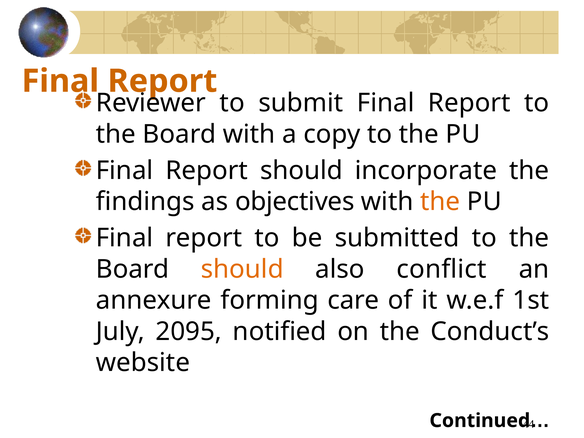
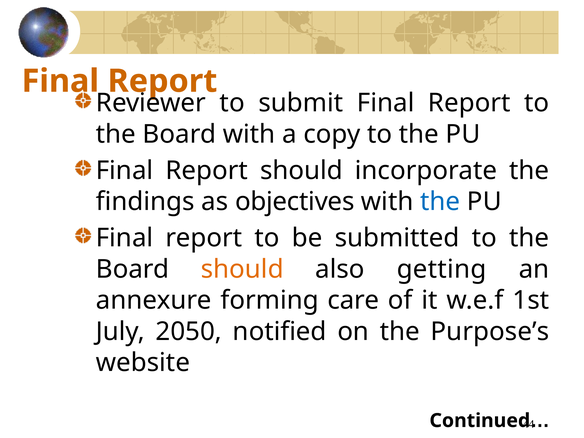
the at (440, 202) colour: orange -> blue
conflict: conflict -> getting
2095: 2095 -> 2050
Conduct’s: Conduct’s -> Purpose’s
